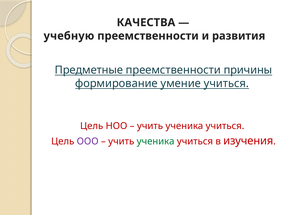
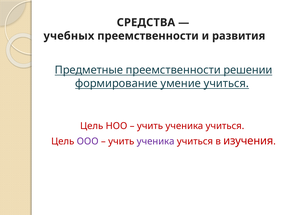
КАЧЕСТВА: КАЧЕСТВА -> СРЕДСТВА
учебную: учебную -> учебных
причины: причины -> решении
ученика at (156, 141) colour: green -> purple
